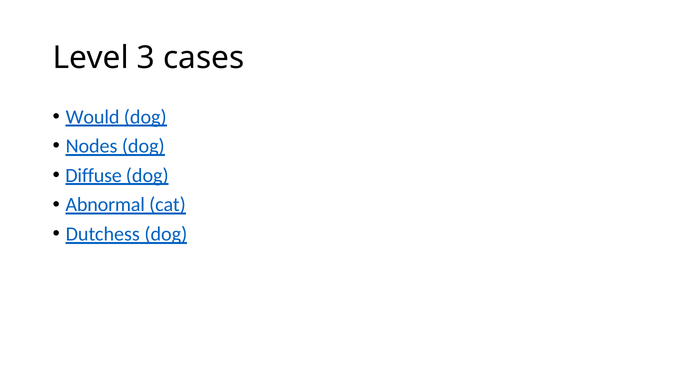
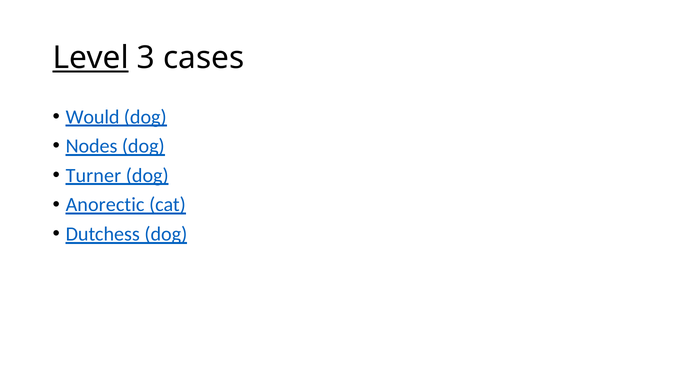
Level underline: none -> present
Diffuse: Diffuse -> Turner
Abnormal: Abnormal -> Anorectic
